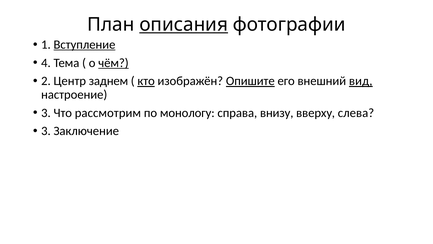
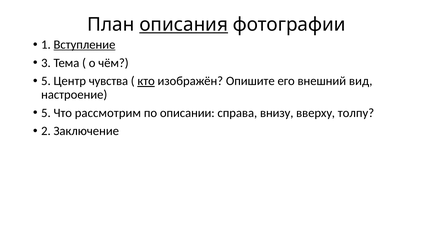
4: 4 -> 3
чём underline: present -> none
2 at (46, 81): 2 -> 5
заднем: заднем -> чувства
Опишите underline: present -> none
вид underline: present -> none
3 at (46, 113): 3 -> 5
монологу: монологу -> описании
слева: слева -> толпу
3 at (46, 131): 3 -> 2
